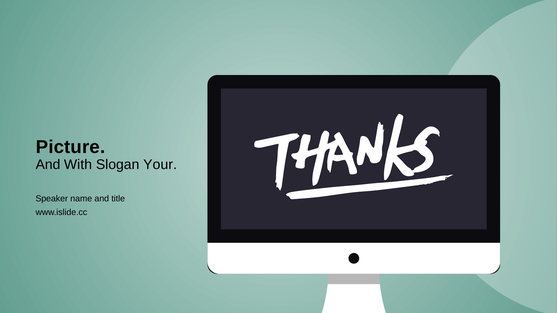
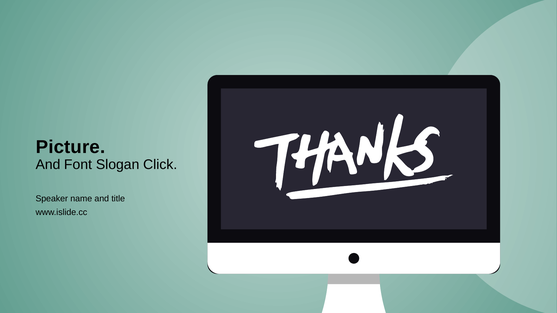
With: With -> Font
Your: Your -> Click
